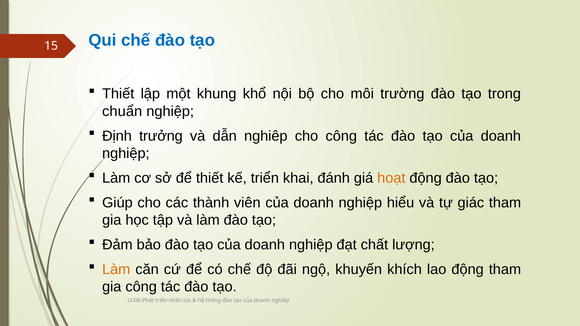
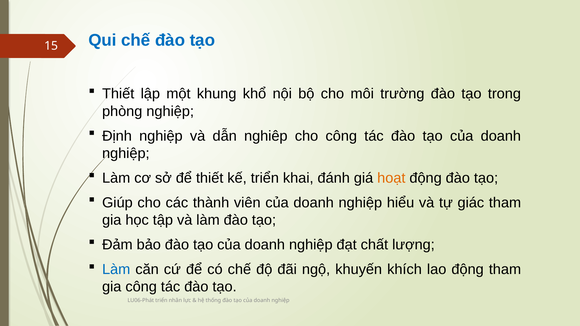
chuẩn: chuẩn -> phòng
Định trưởng: trưởng -> nghiệp
Làm at (116, 269) colour: orange -> blue
